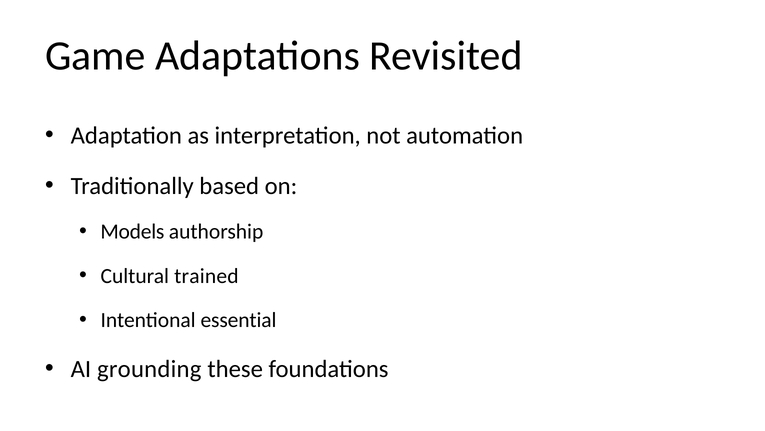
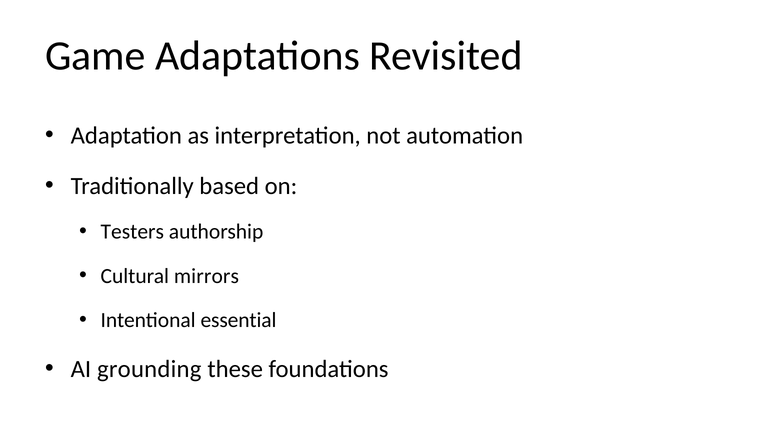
Models: Models -> Testers
trained: trained -> mirrors
